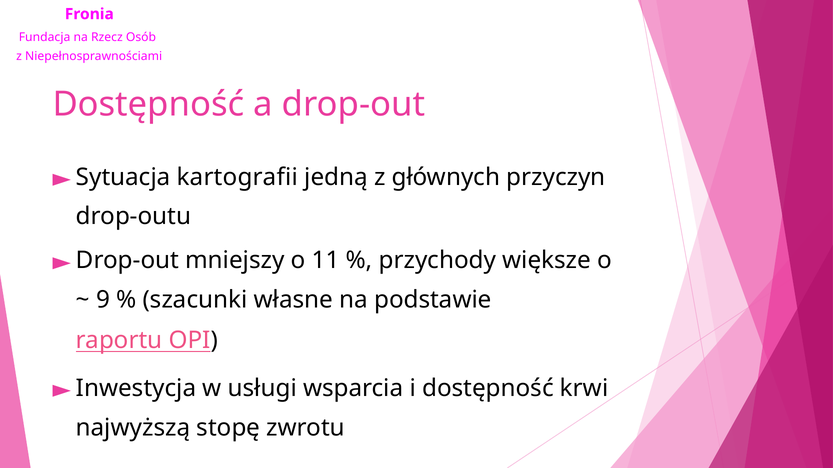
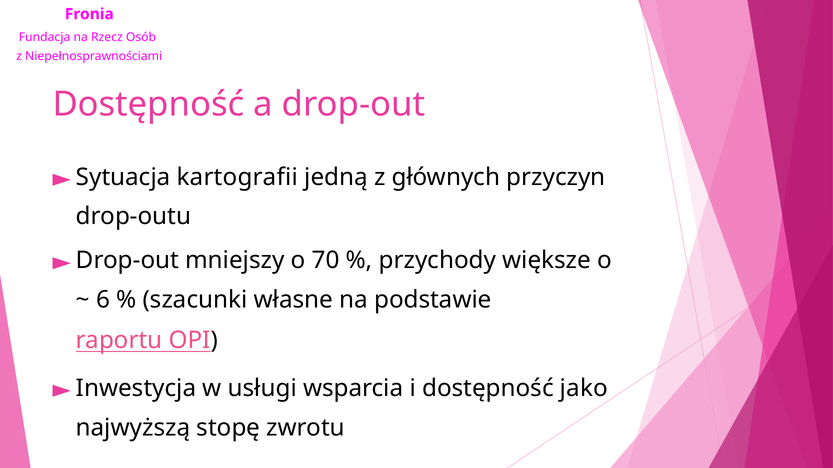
11: 11 -> 70
9: 9 -> 6
krwi: krwi -> jako
